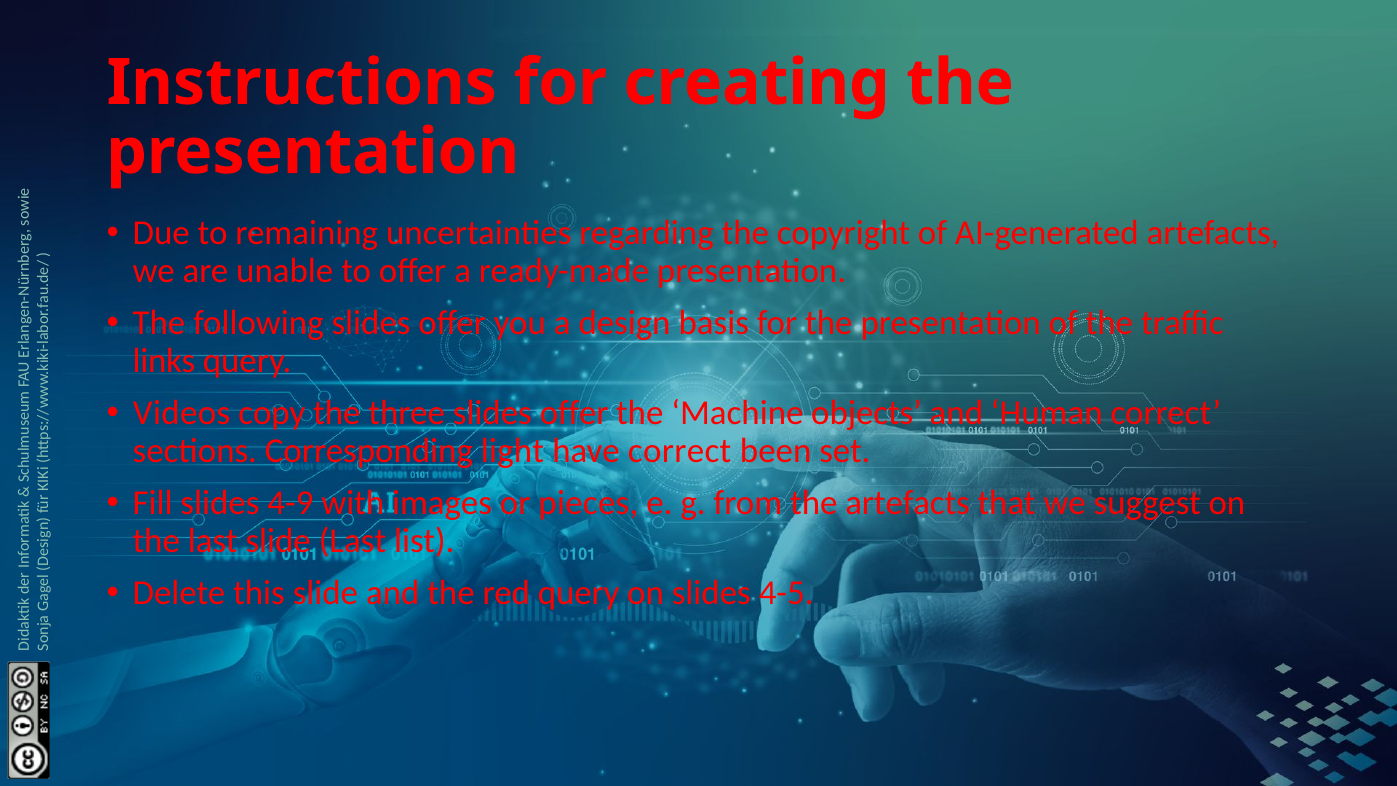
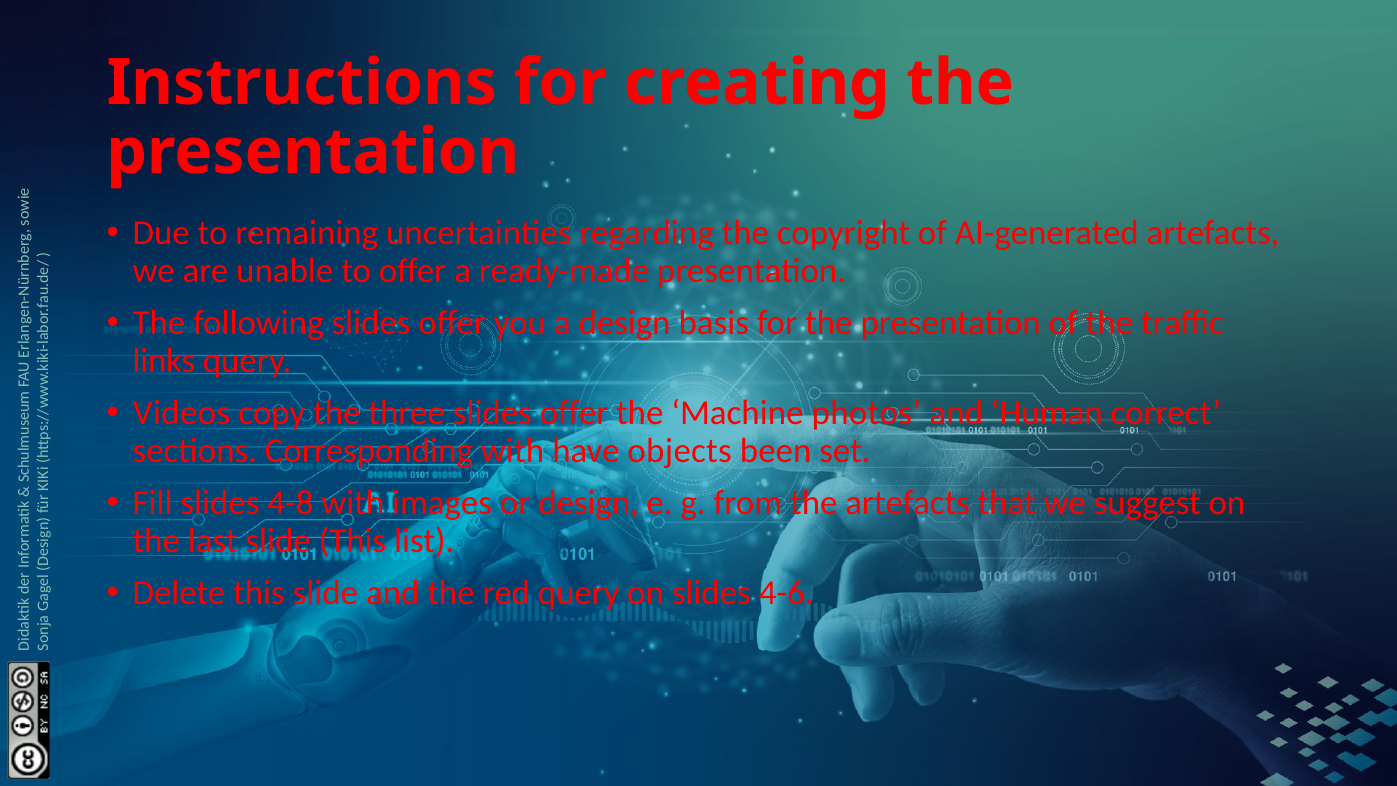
objects: objects -> photos
Corresponding light: light -> with
have correct: correct -> objects
4-9: 4-9 -> 4-8
or pieces: pieces -> design
slide Last: Last -> This
4-5: 4-5 -> 4-6
